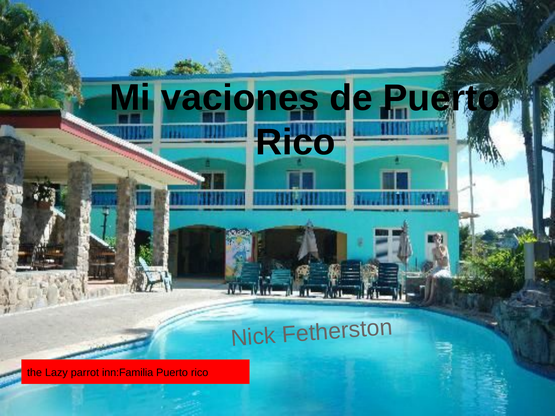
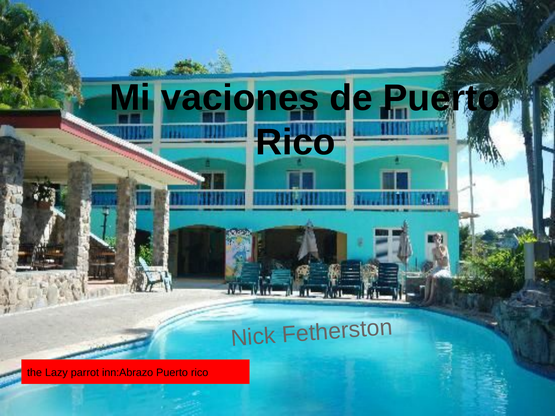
inn:Familia: inn:Familia -> inn:Abrazo
